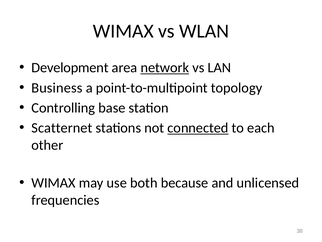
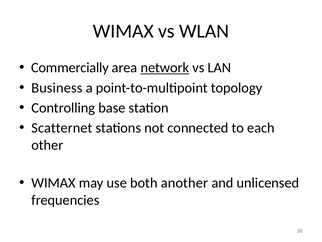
Development: Development -> Commercially
connected underline: present -> none
because: because -> another
